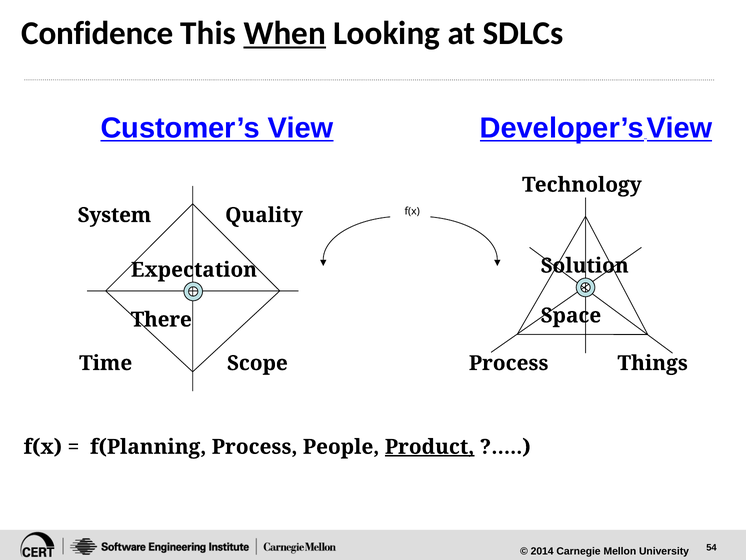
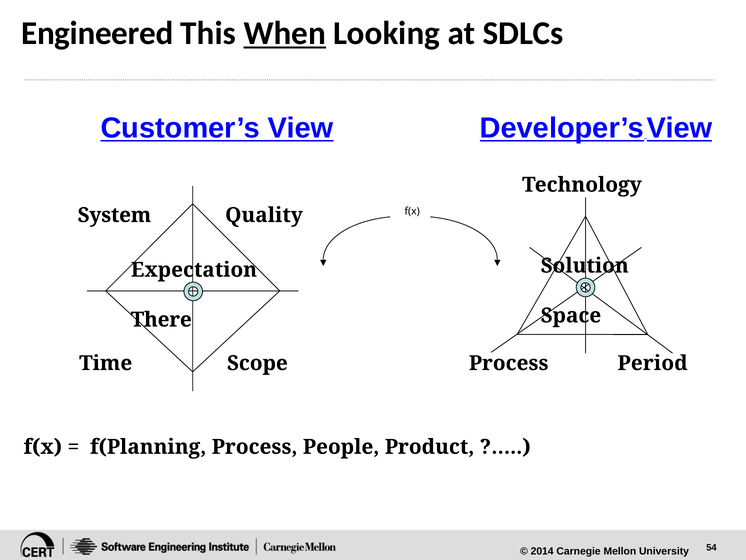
Confidence: Confidence -> Engineered
Things: Things -> Period
Product underline: present -> none
